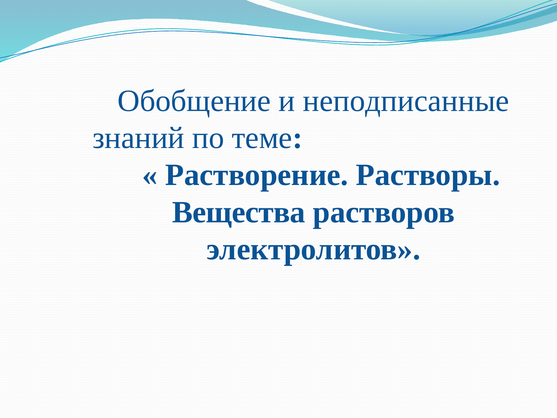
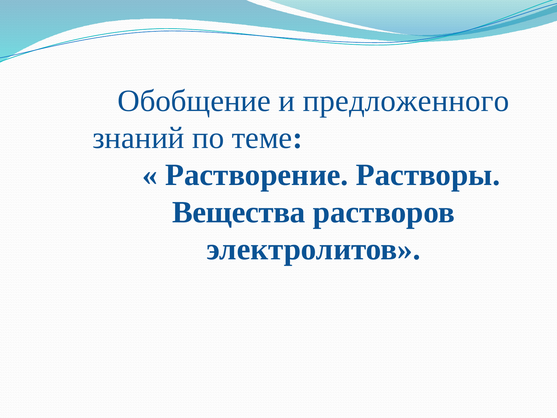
неподписанные: неподписанные -> предложенного
